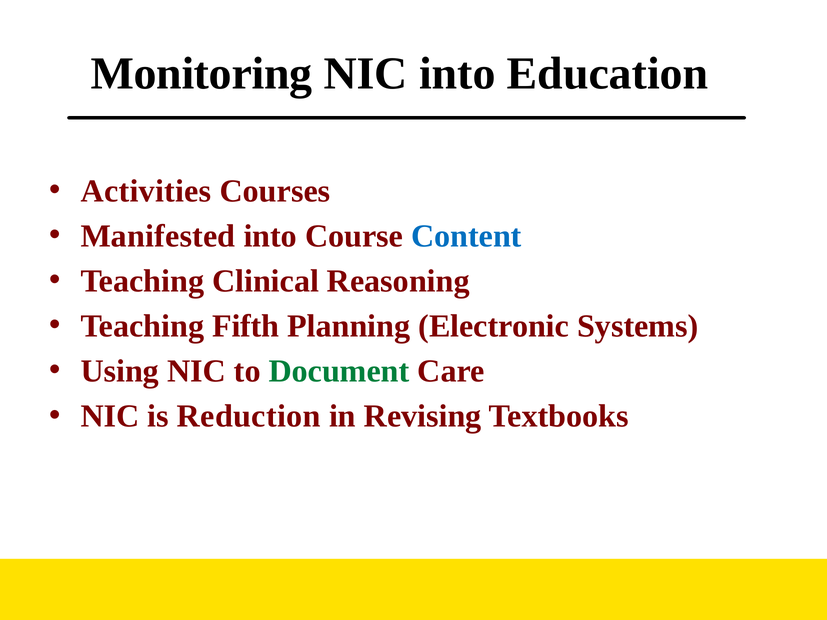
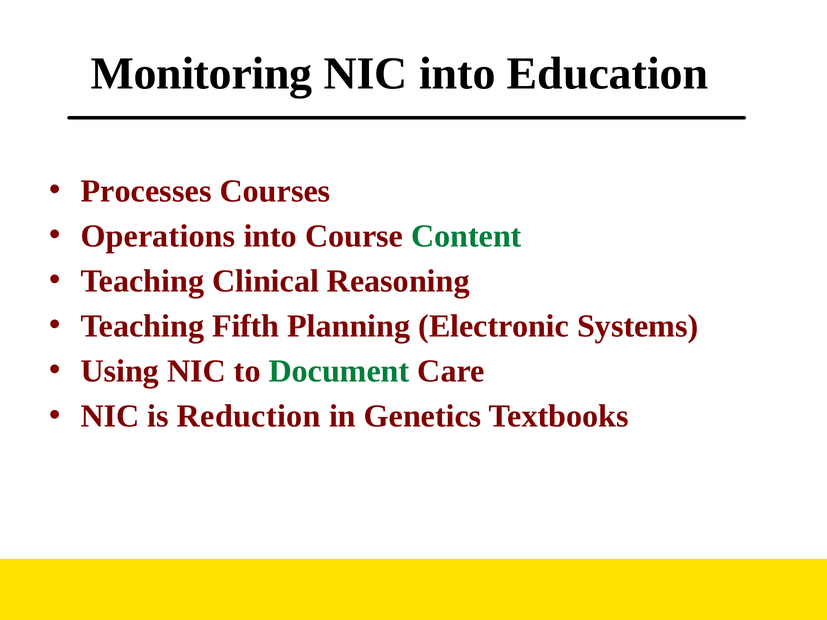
Activities: Activities -> Processes
Manifested: Manifested -> Operations
Content colour: blue -> green
Revising: Revising -> Genetics
